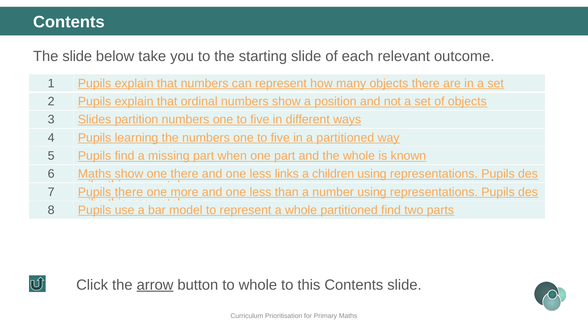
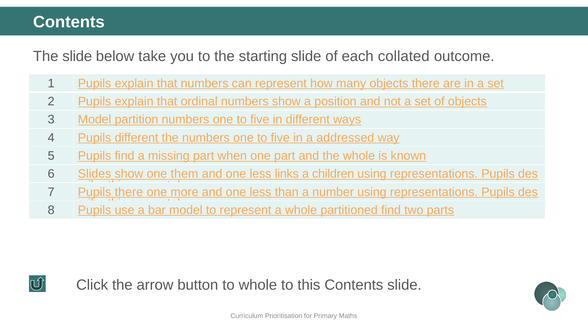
relevant: relevant -> collated
3 Slides: Slides -> Model
Pupils learning: learning -> different
a partitioned: partitioned -> addressed
6 Maths: Maths -> Slides
one there: there -> them
arrow underline: present -> none
